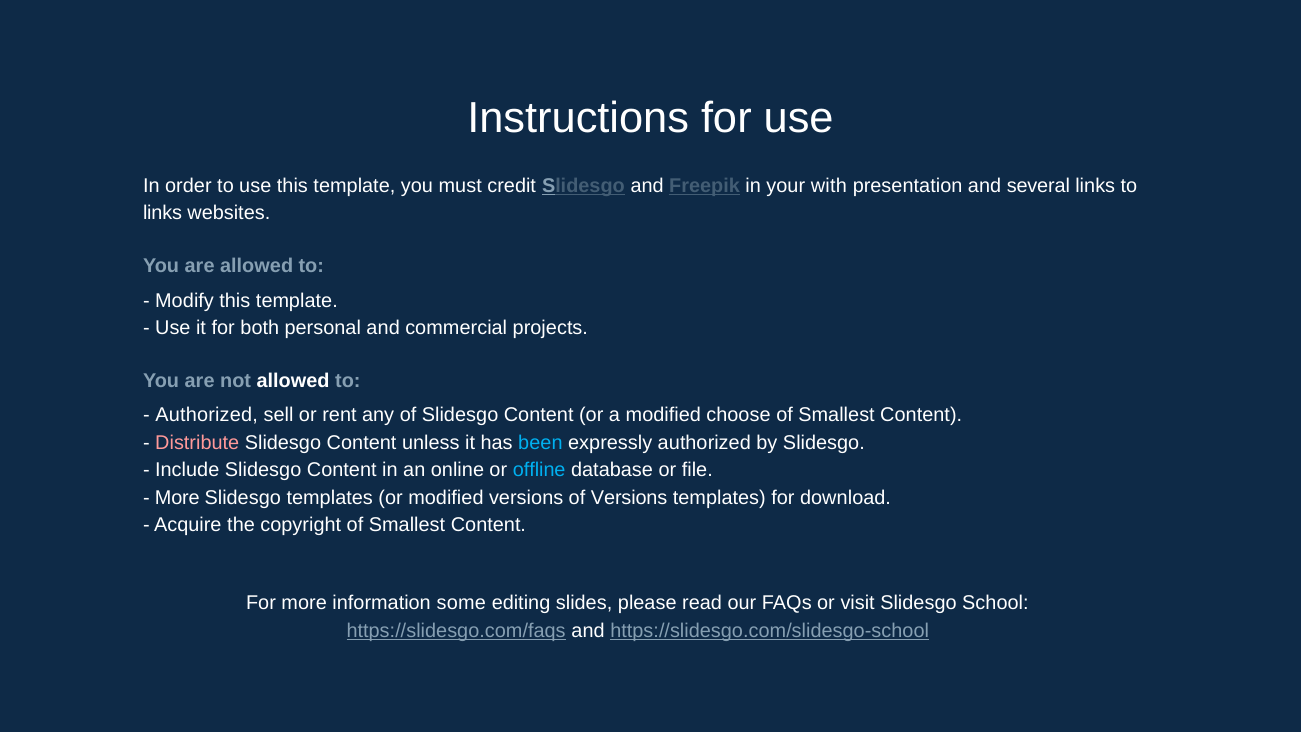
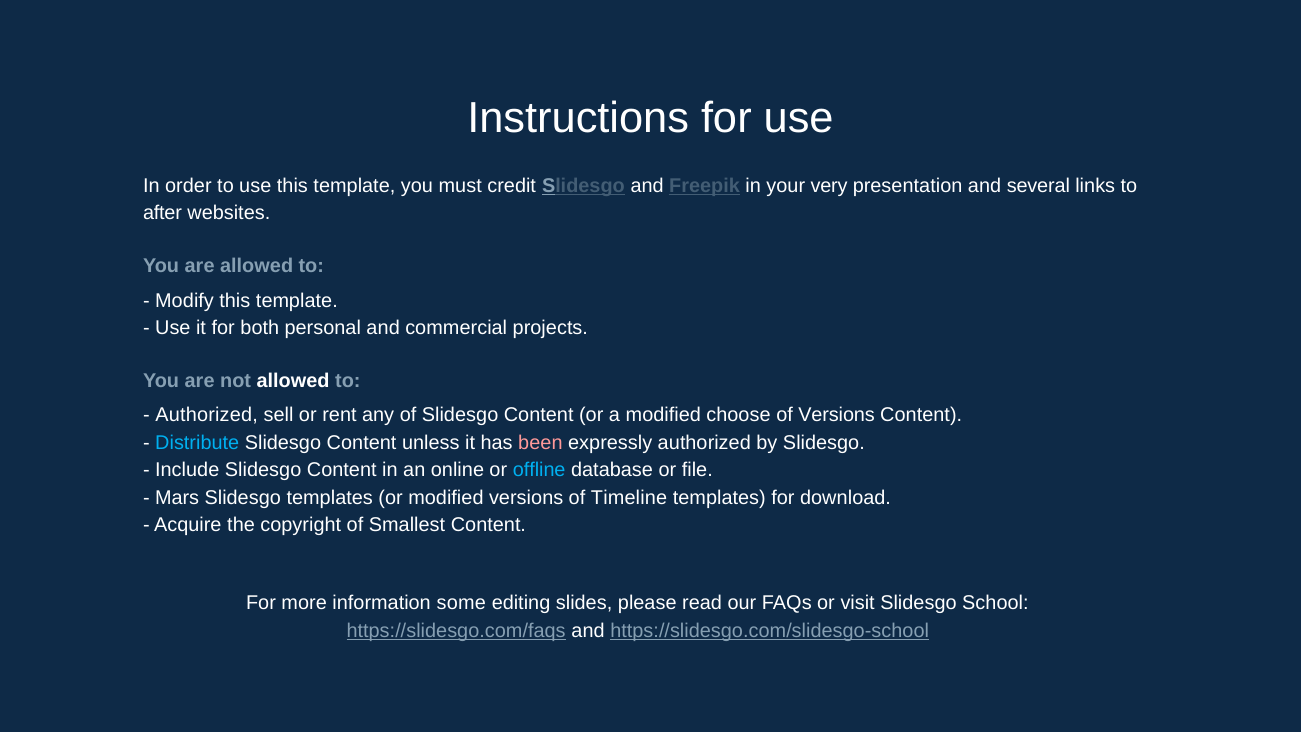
with: with -> very
links at (162, 213): links -> after
Smallest at (837, 415): Smallest -> Versions
Distribute colour: pink -> light blue
been colour: light blue -> pink
More at (177, 498): More -> Mars
of Versions: Versions -> Timeline
